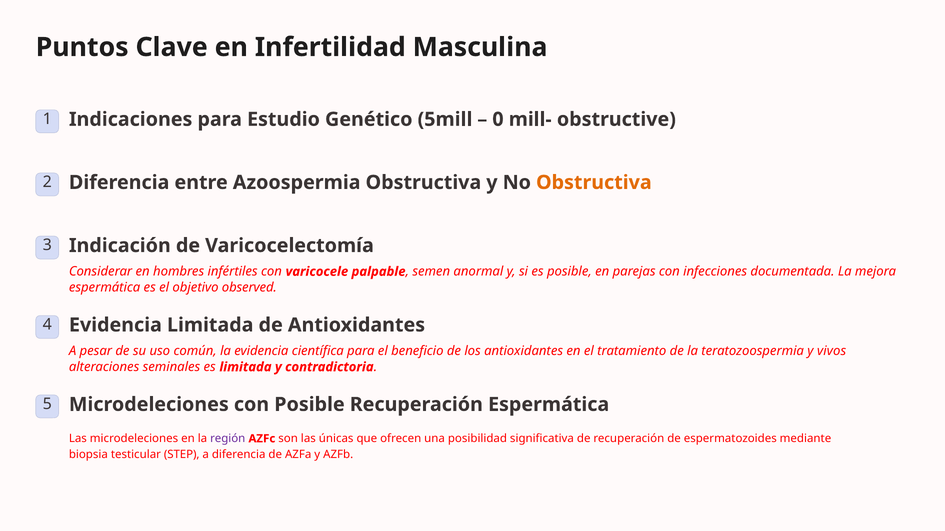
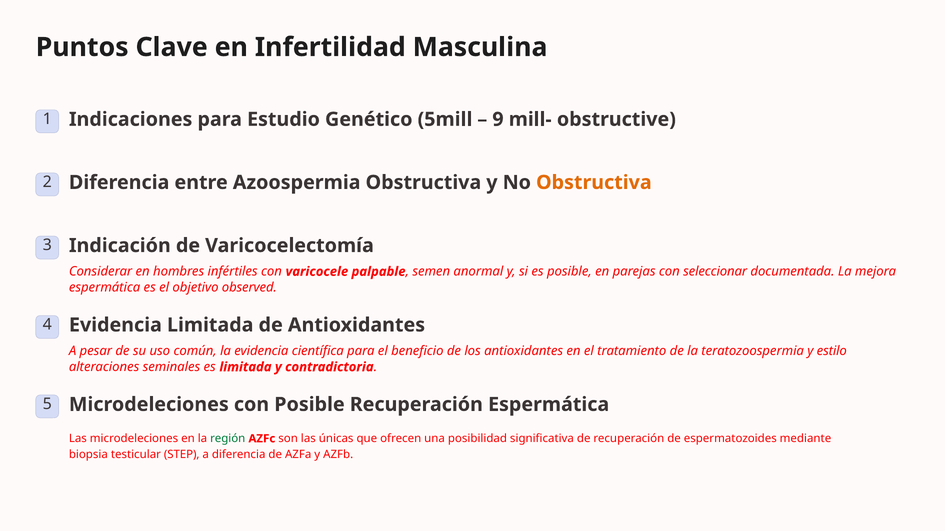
0: 0 -> 9
infecciones: infecciones -> seleccionar
vivos: vivos -> estilo
región colour: purple -> green
